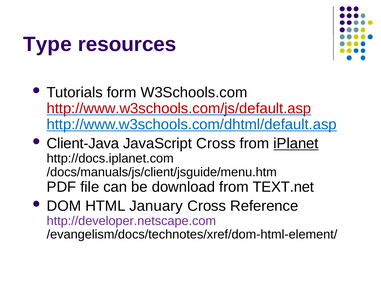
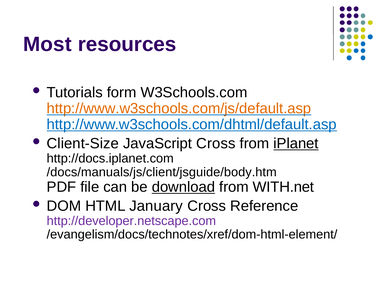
Type: Type -> Most
http://www.w3schools.com/js/default.asp colour: red -> orange
Client-Java: Client-Java -> Client-Size
/docs/manuals/js/client/jsguide/menu.htm: /docs/manuals/js/client/jsguide/menu.htm -> /docs/manuals/js/client/jsguide/body.htm
download underline: none -> present
TEXT.net: TEXT.net -> WITH.net
